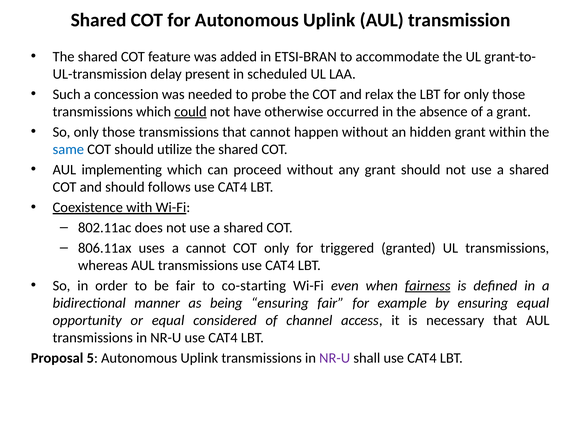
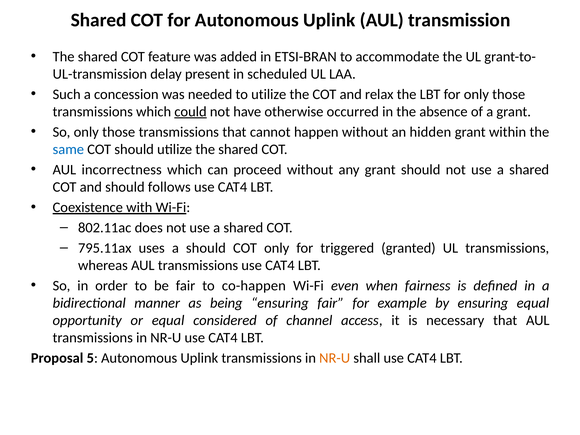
to probe: probe -> utilize
implementing: implementing -> incorrectness
806.11ax: 806.11ax -> 795.11ax
a cannot: cannot -> should
co-starting: co-starting -> co-happen
fairness underline: present -> none
NR-U at (335, 358) colour: purple -> orange
